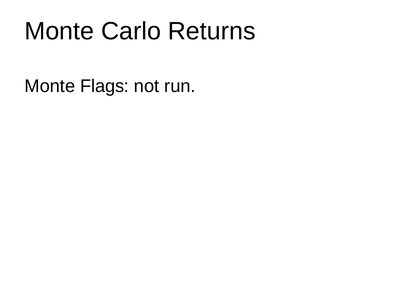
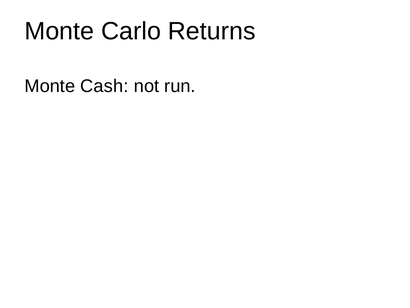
Flags: Flags -> Cash
